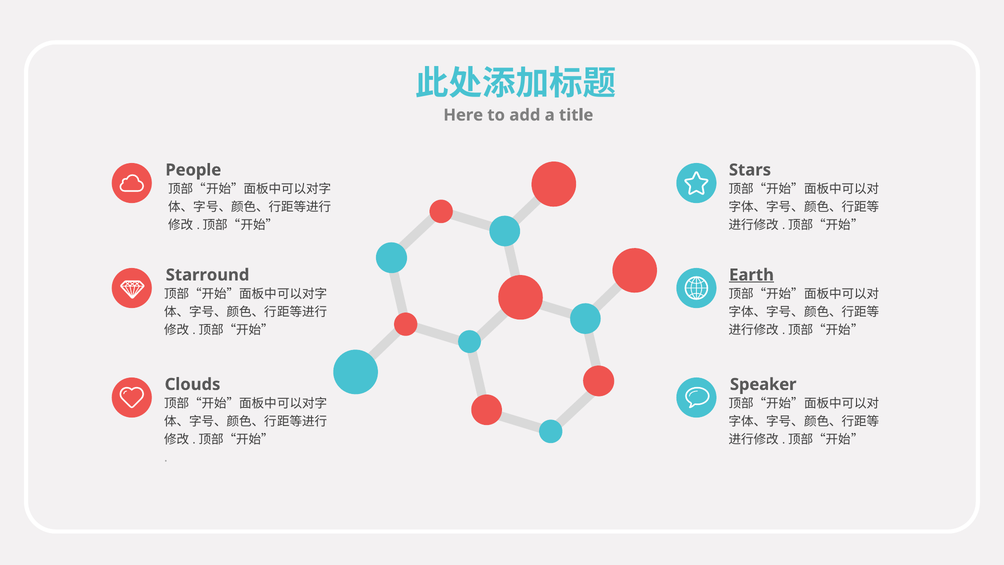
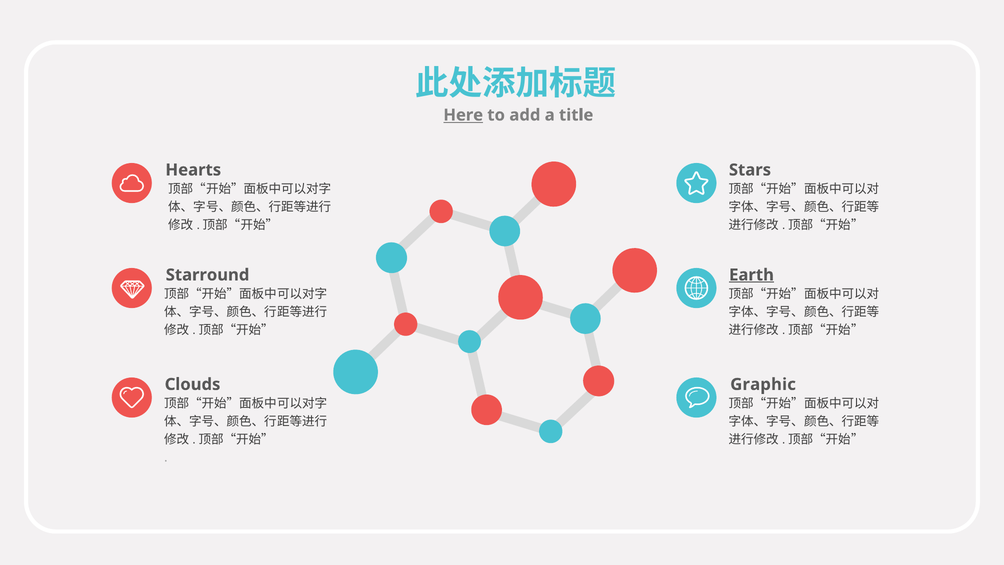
Here underline: none -> present
People: People -> Hearts
Speaker: Speaker -> Graphic
